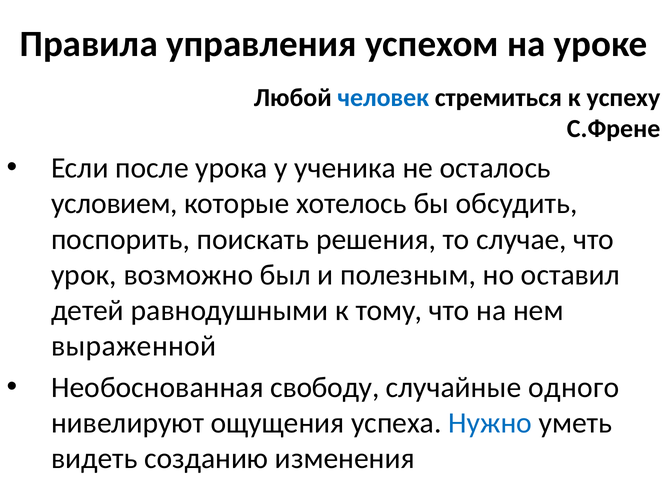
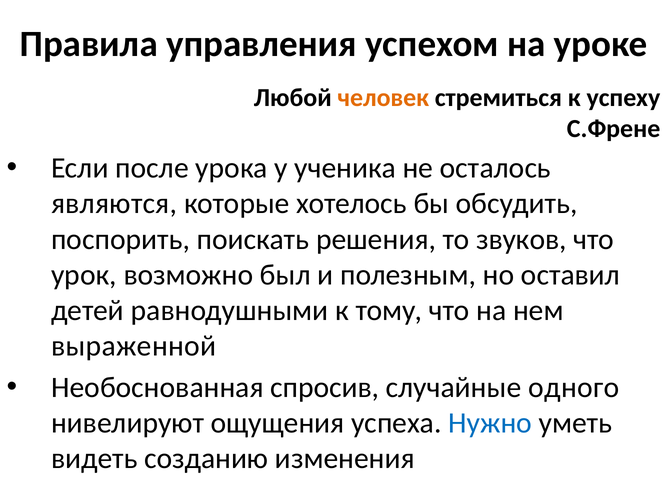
человек colour: blue -> orange
условием: условием -> являются
случае: случае -> звуков
свободу: свободу -> спросив
